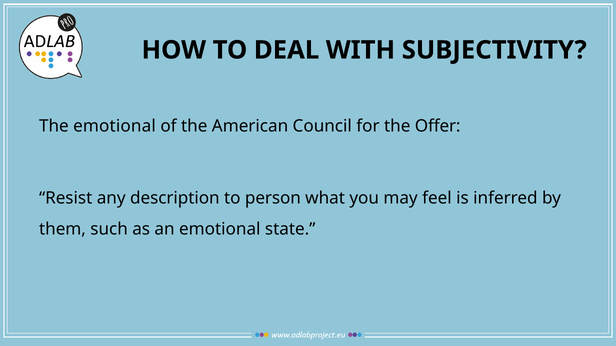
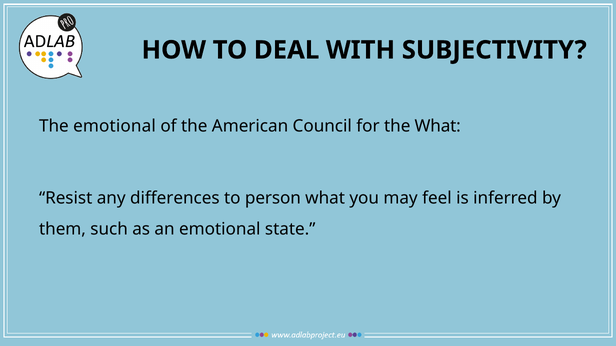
the Offer: Offer -> What
description: description -> differences
